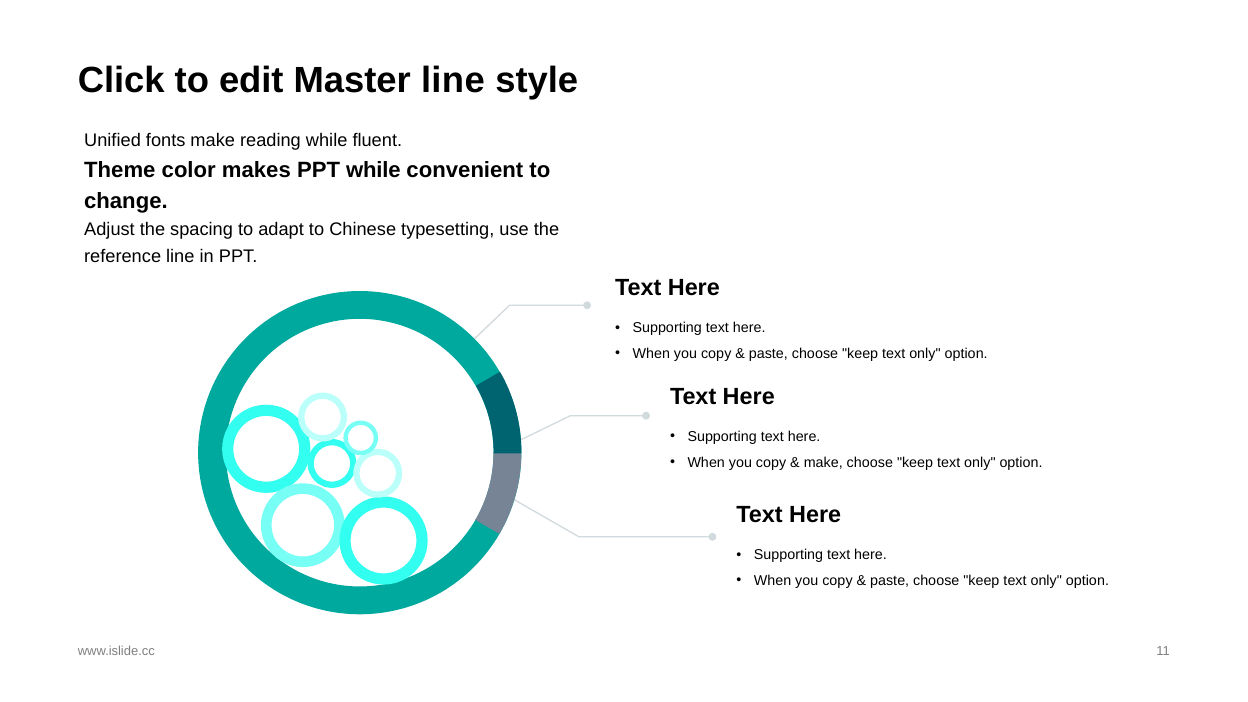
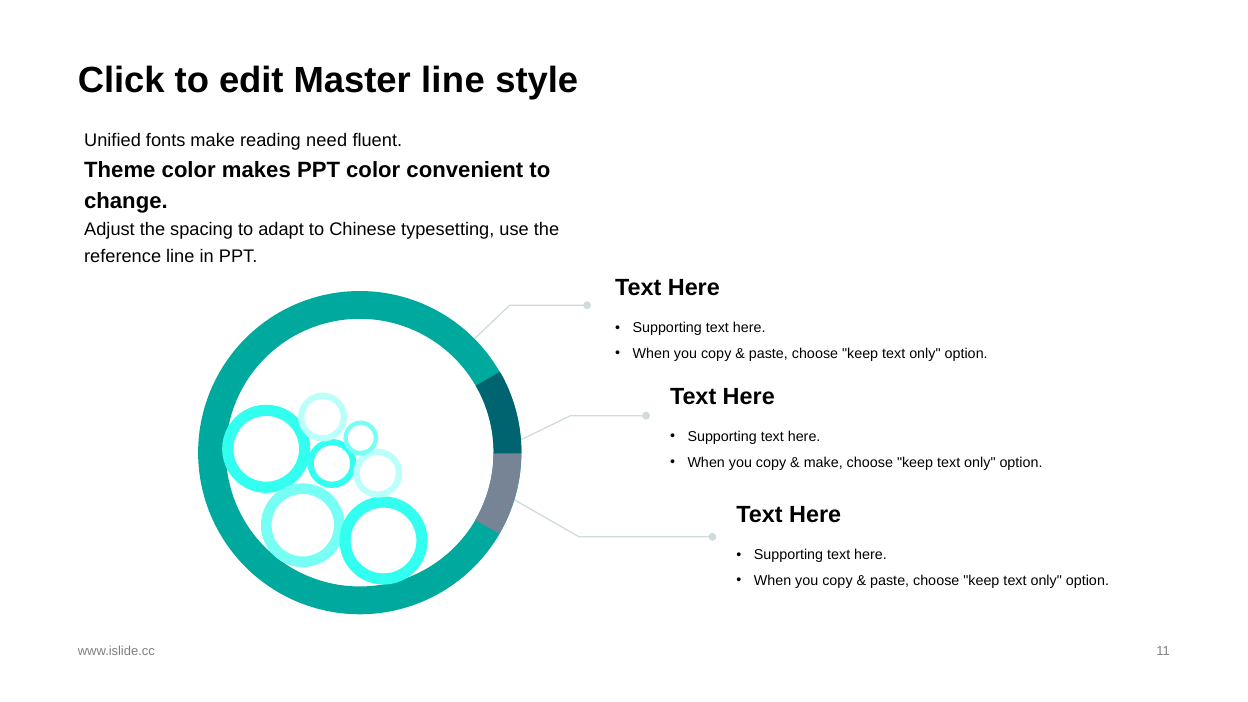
reading while: while -> need
PPT while: while -> color
